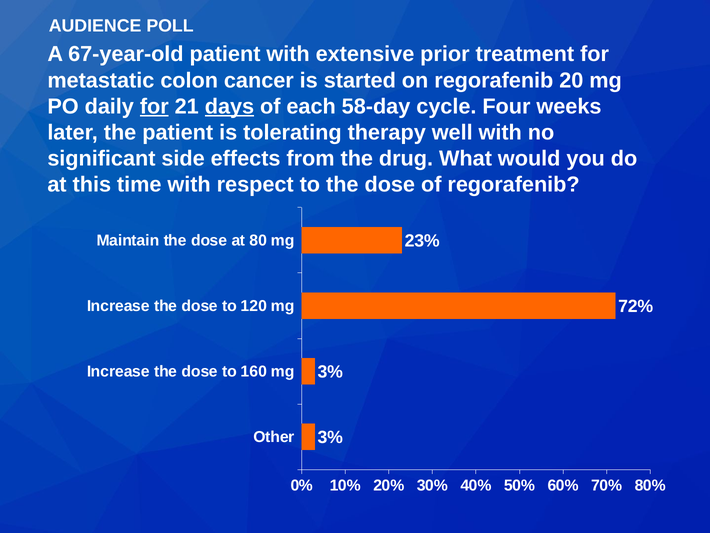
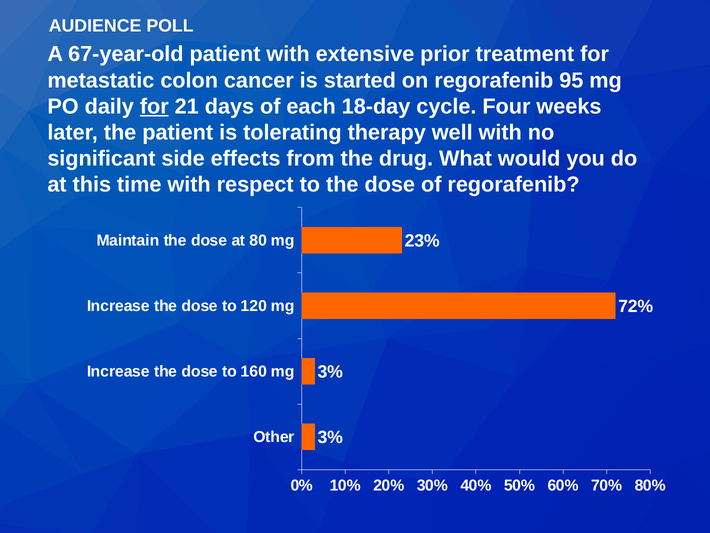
20: 20 -> 95
days underline: present -> none
58-day: 58-day -> 18-day
